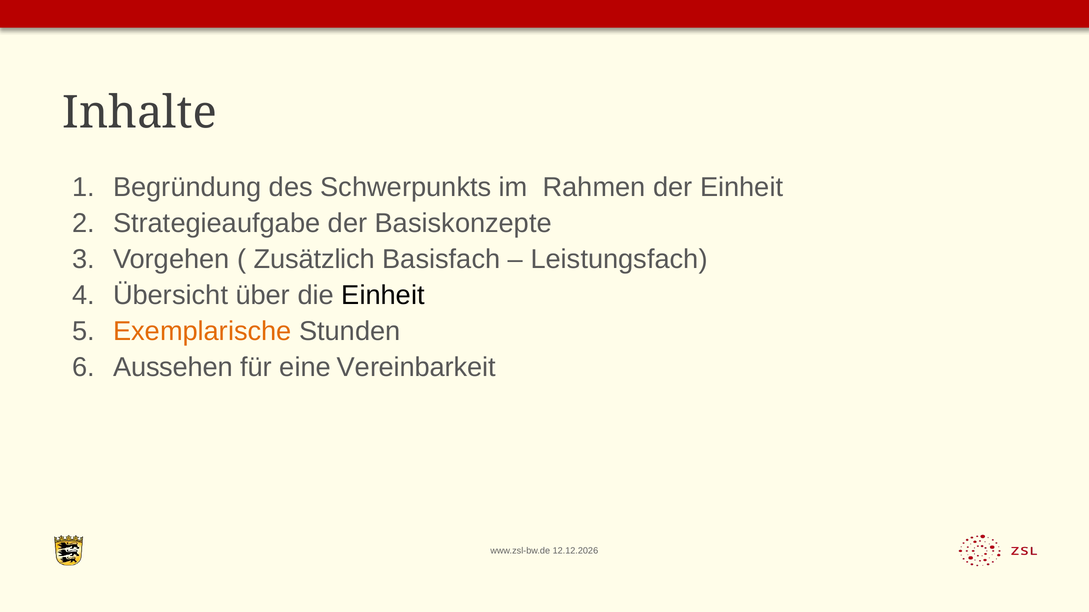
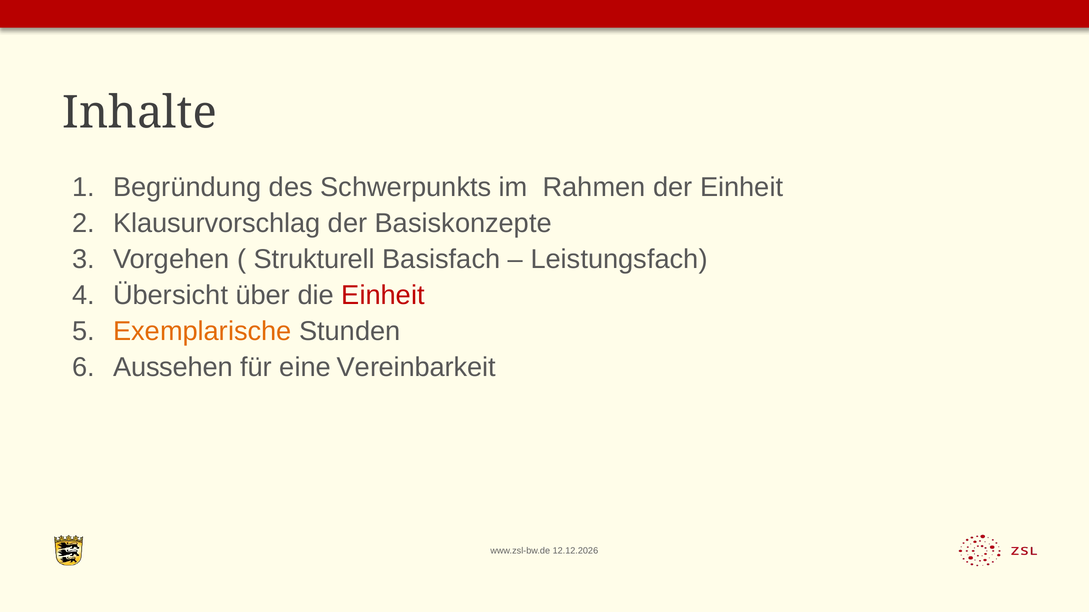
Strategieaufgabe: Strategieaufgabe -> Klausurvorschlag
Zusätzlich: Zusätzlich -> Strukturell
Einheit at (383, 295) colour: black -> red
